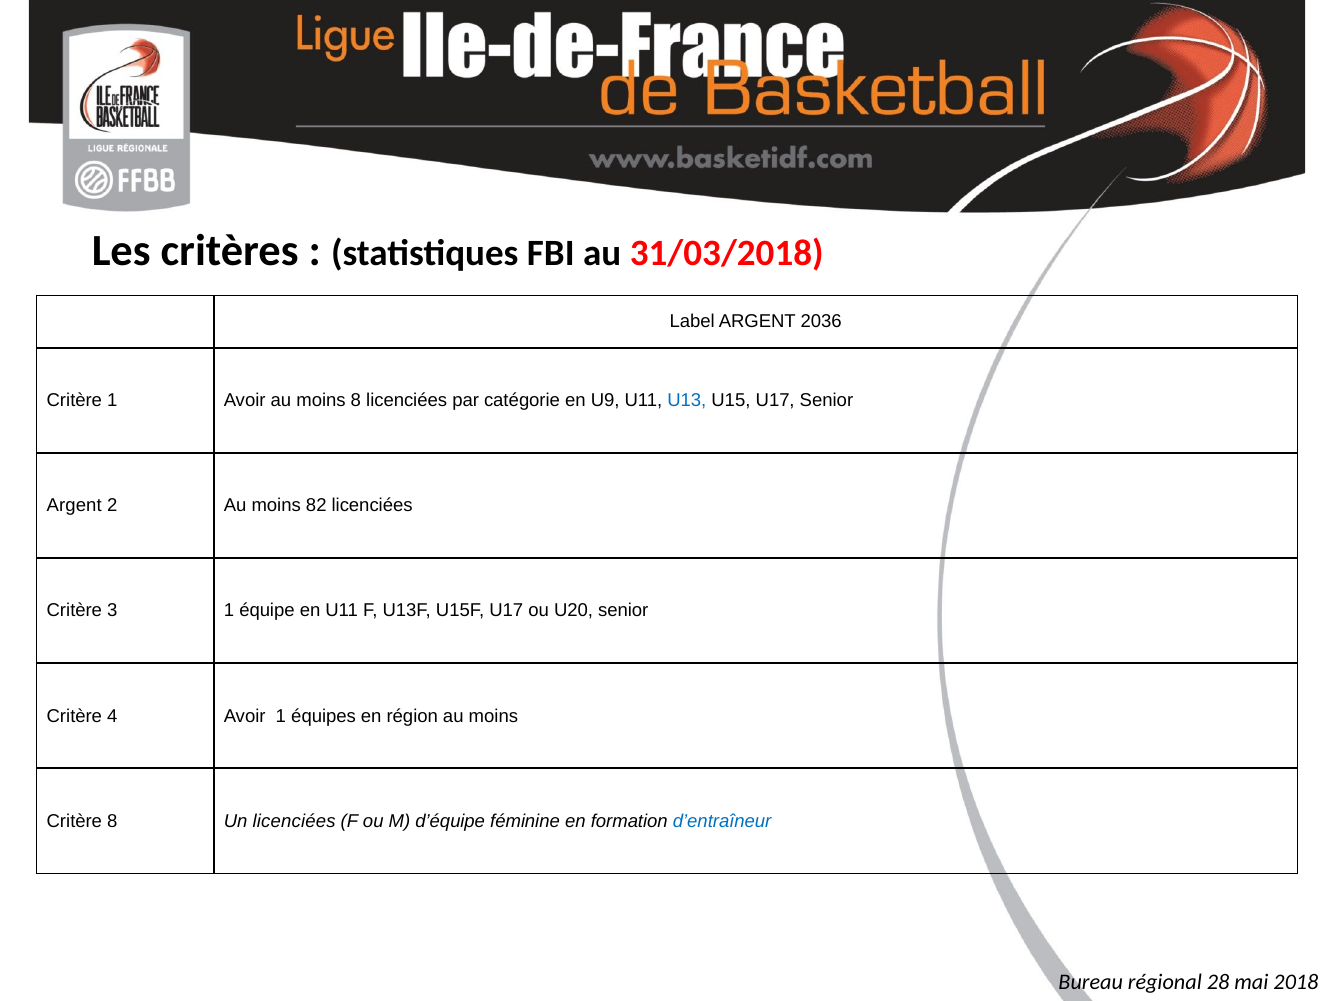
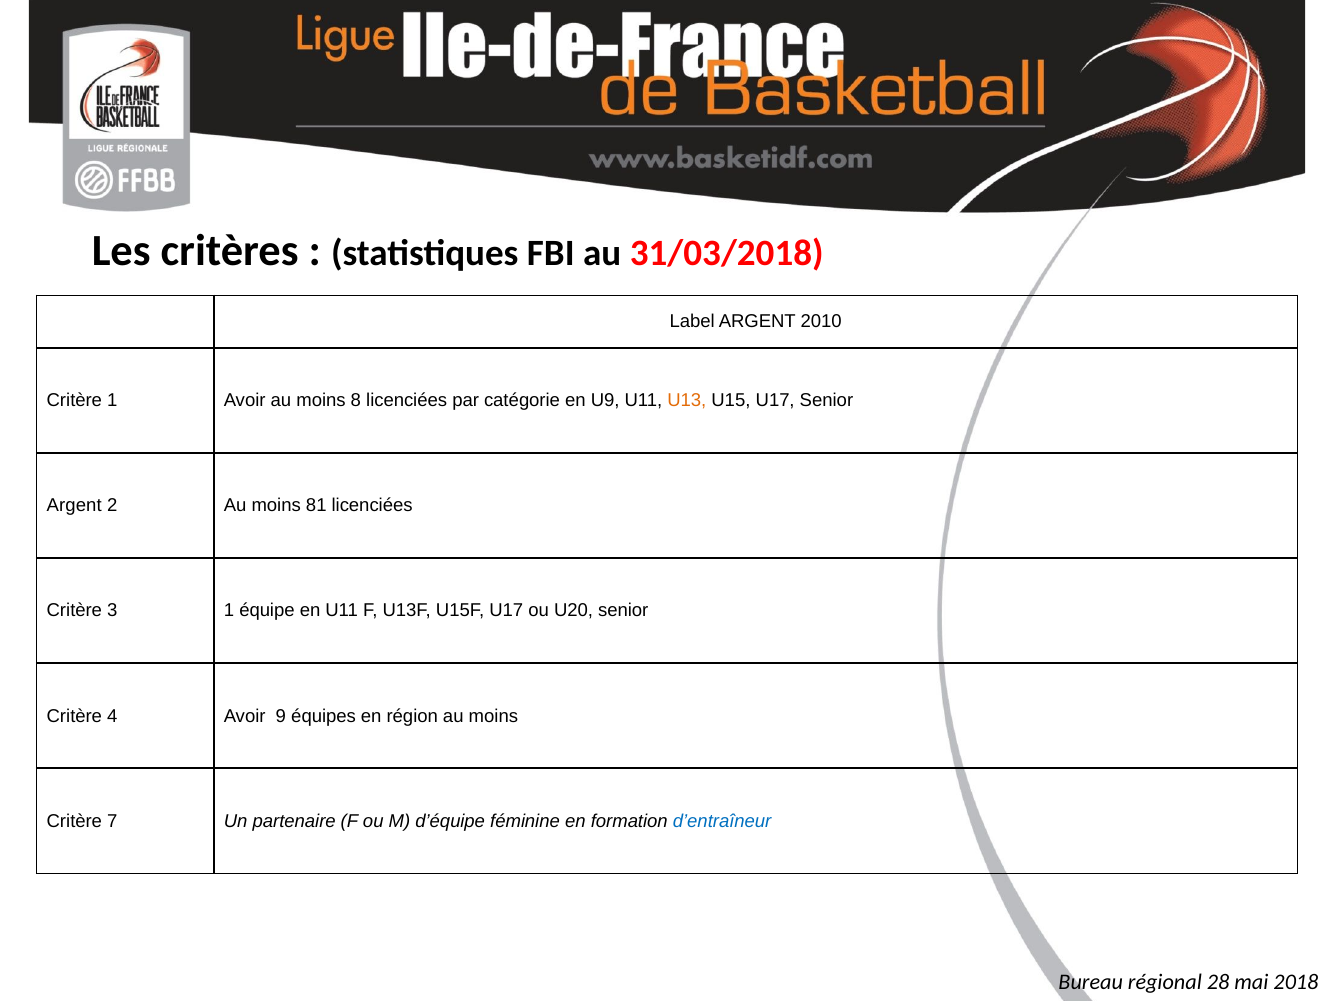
2036: 2036 -> 2010
U13 colour: blue -> orange
82: 82 -> 81
Avoir 1: 1 -> 9
Critère 8: 8 -> 7
Un licenciées: licenciées -> partenaire
